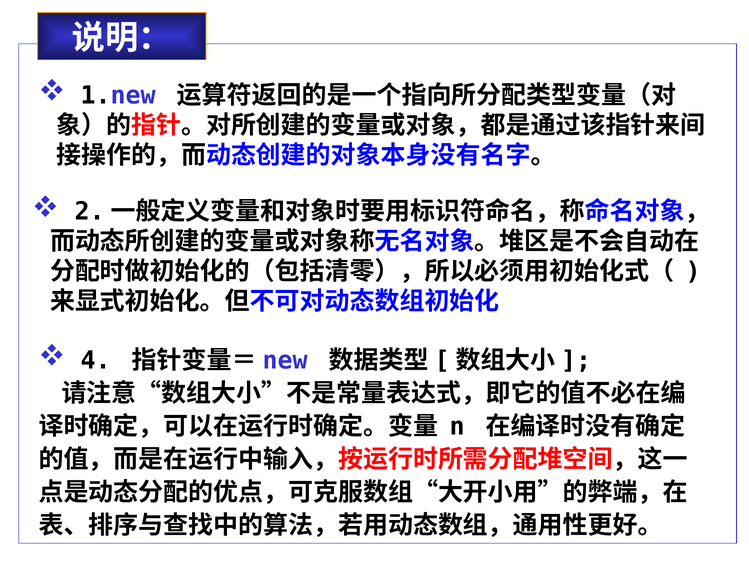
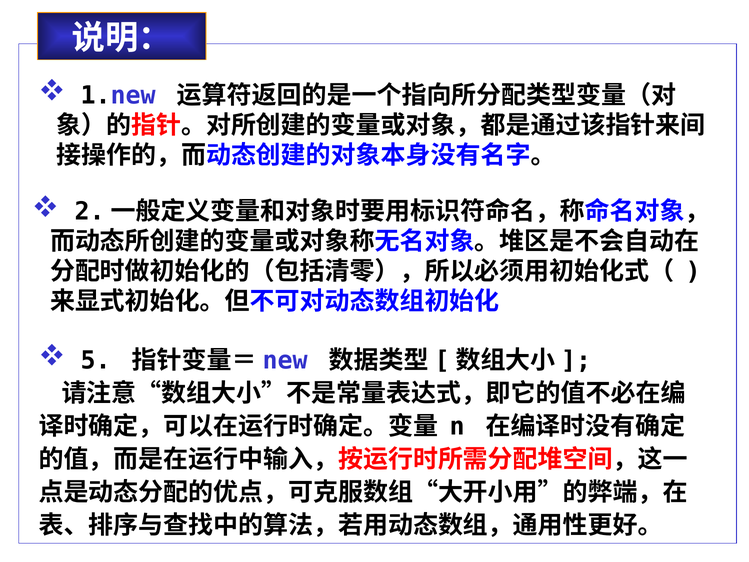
4: 4 -> 5
